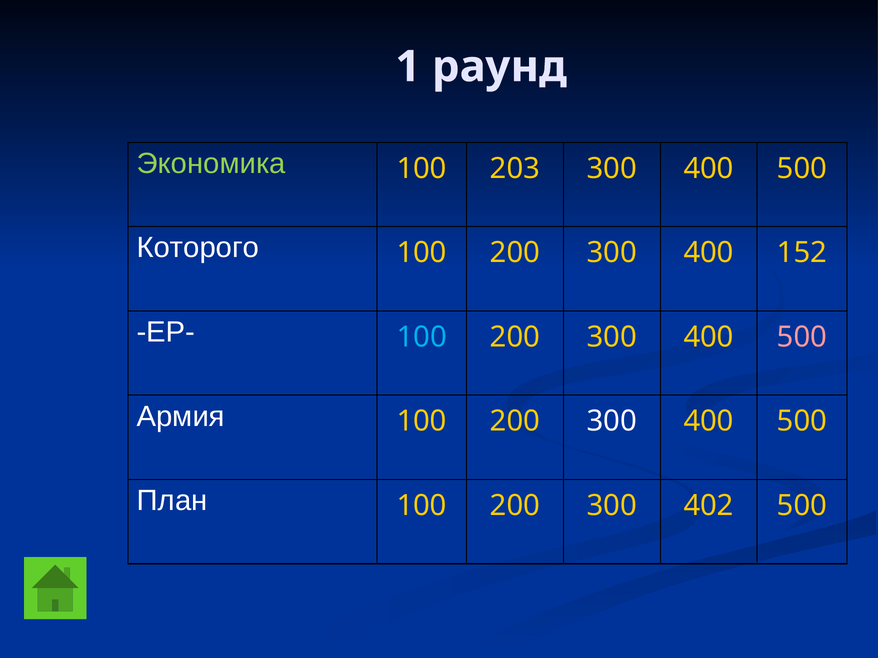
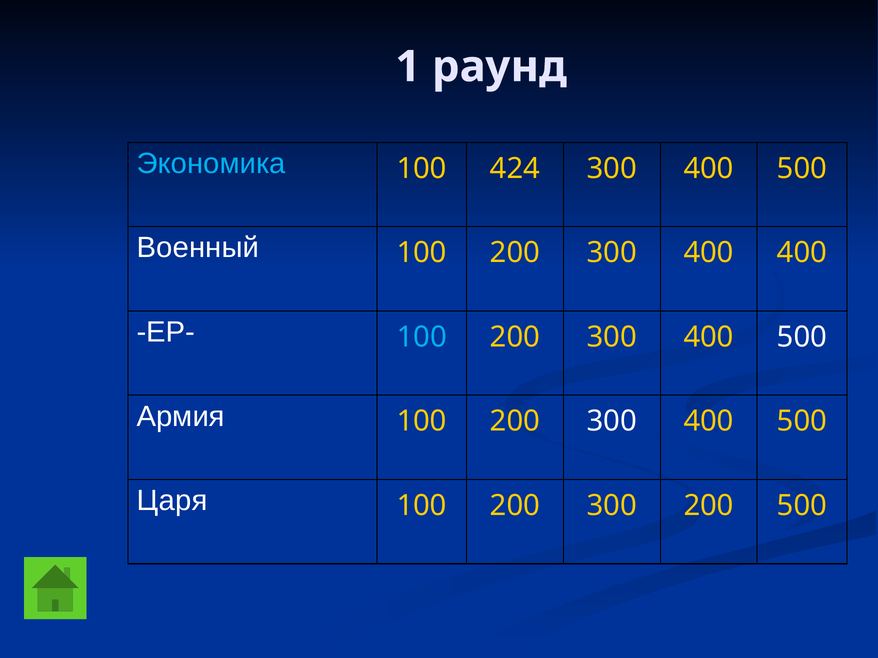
Экономика colour: light green -> light blue
203: 203 -> 424
Которого: Которого -> Военный
400 152: 152 -> 400
500 at (802, 337) colour: pink -> white
План: План -> Царя
300 402: 402 -> 200
